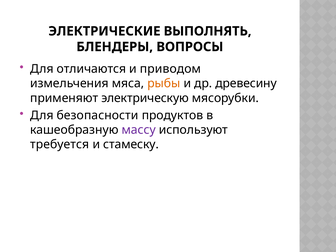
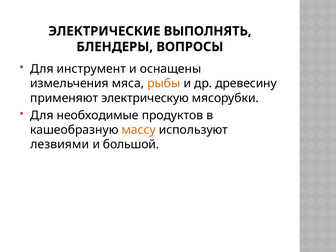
отличаются: отличаются -> инструмент
приводом: приводом -> оснащены
безопасности: безопасности -> необходимые
массу colour: purple -> orange
требуется: требуется -> лезвиями
стамеску: стамеску -> большой
